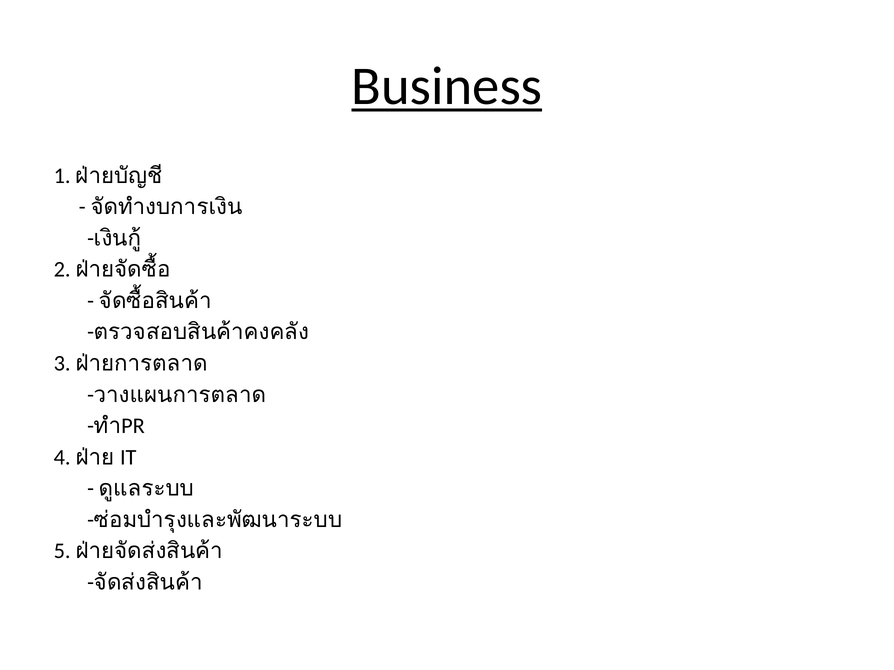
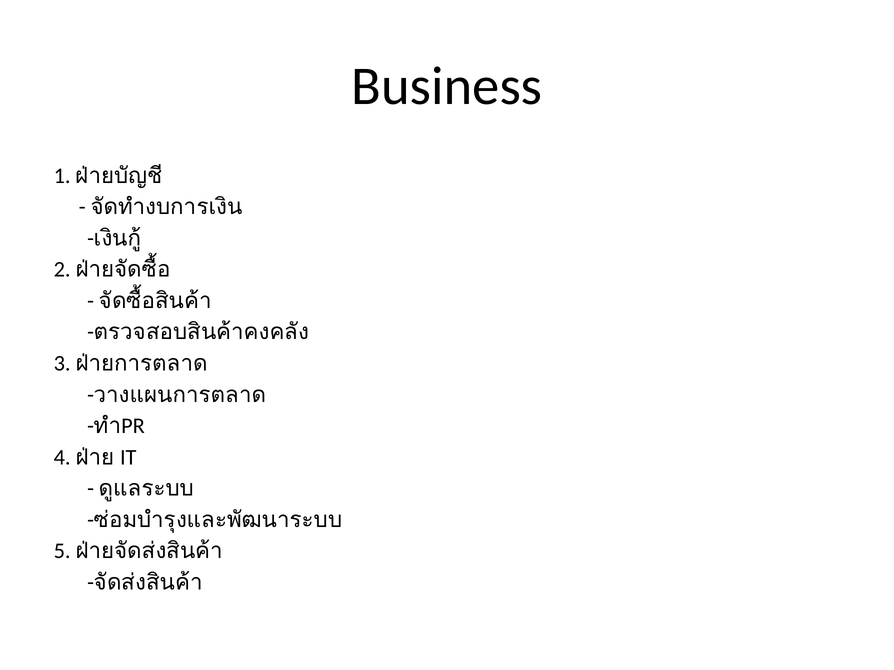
Business underline: present -> none
